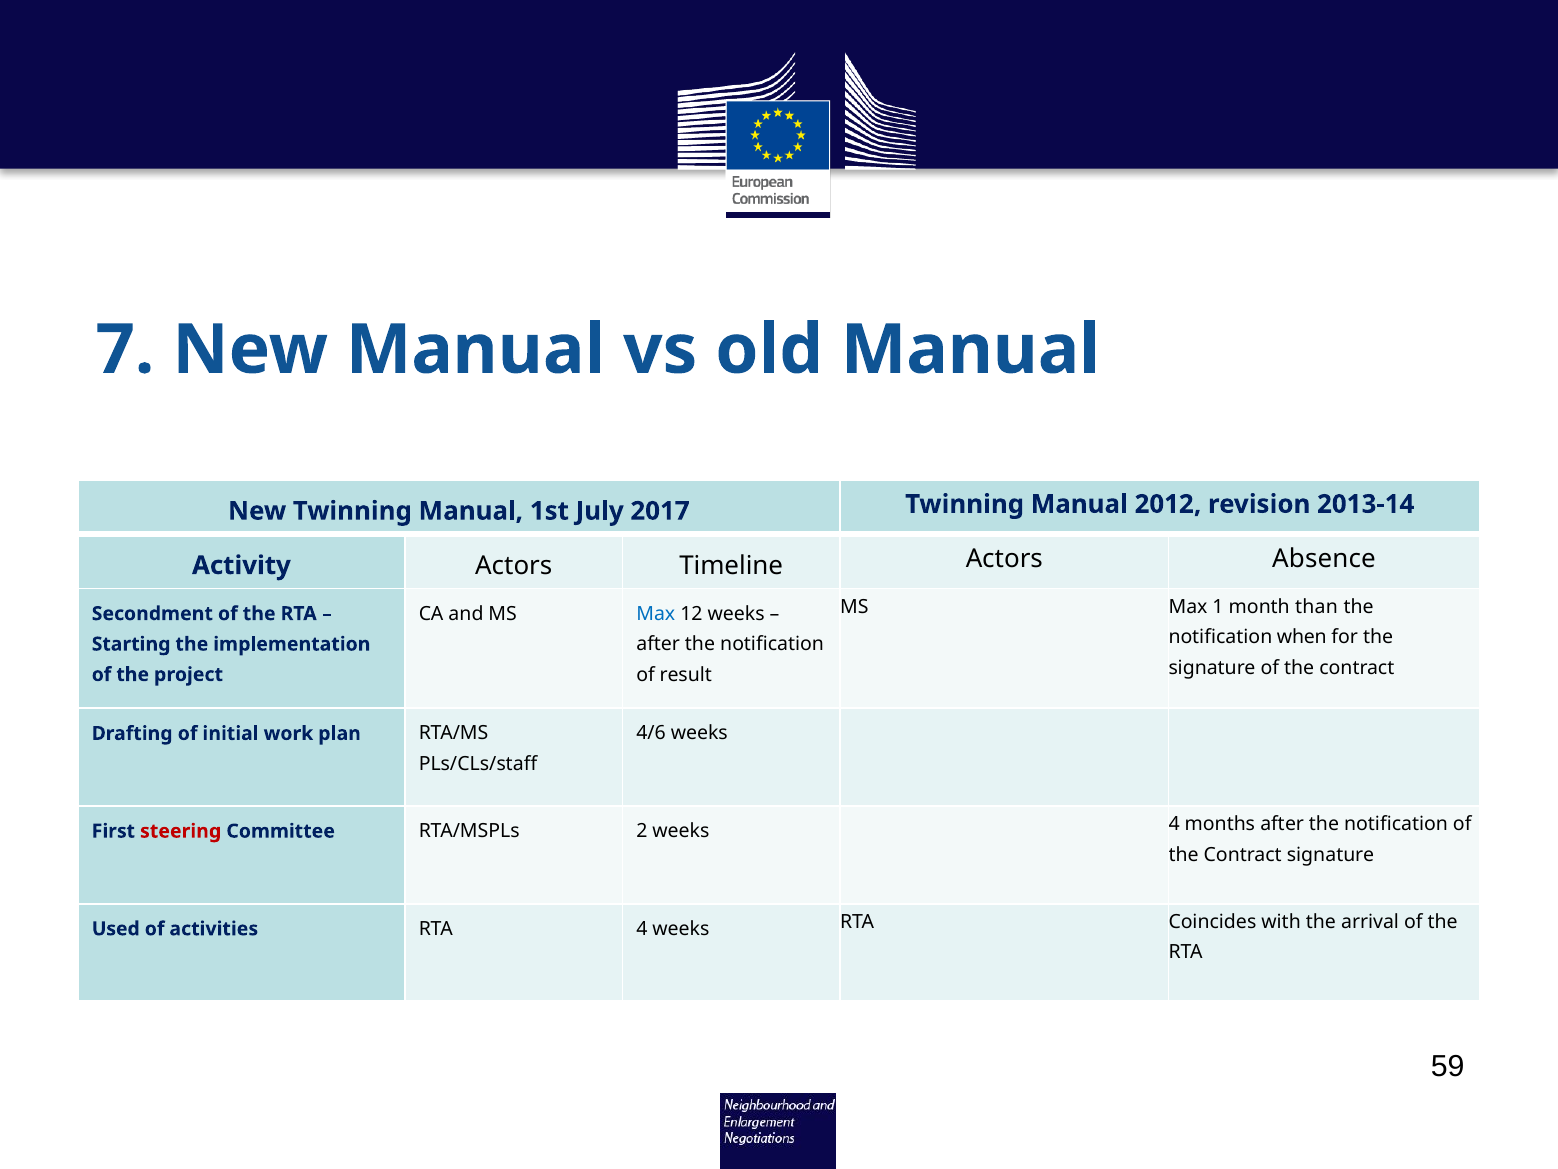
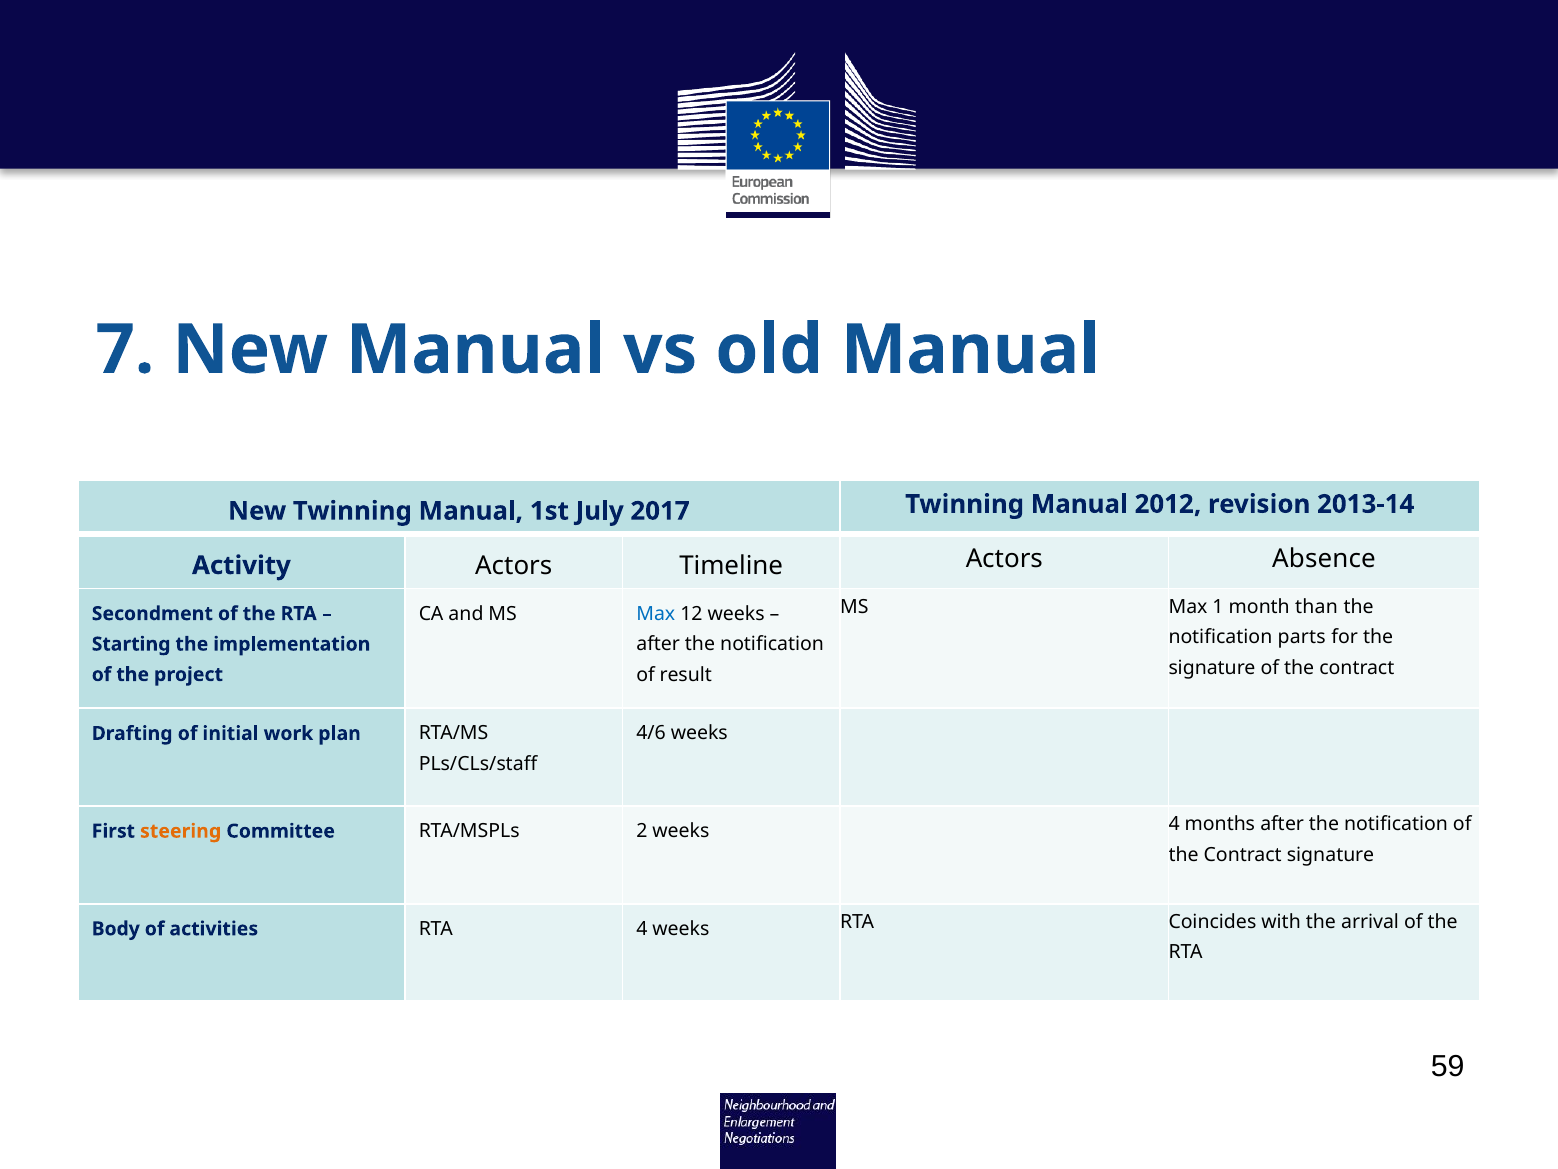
when: when -> parts
steering colour: red -> orange
Used: Used -> Body
